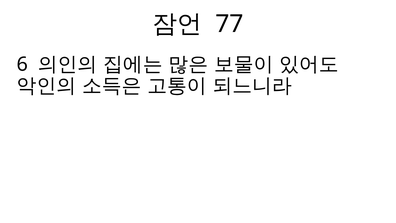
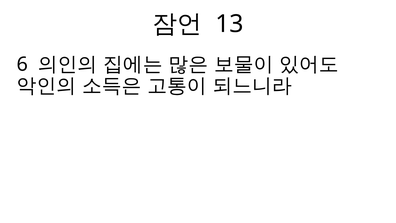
77: 77 -> 13
